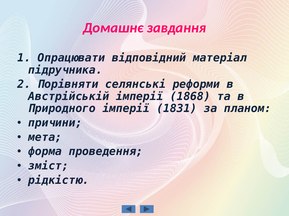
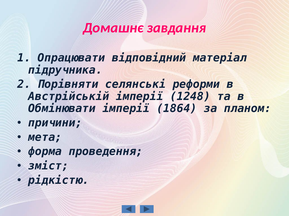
1868: 1868 -> 1248
Природного: Природного -> Обмінювати
1831: 1831 -> 1864
